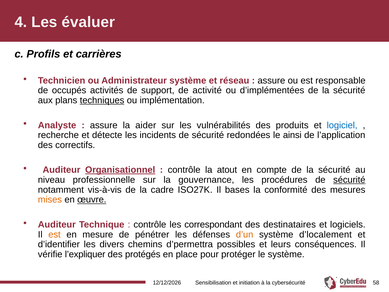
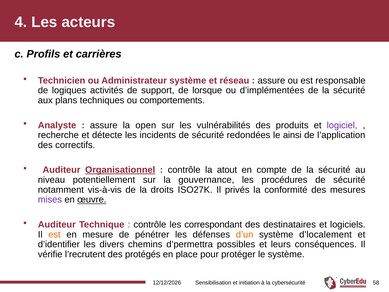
évaluer: évaluer -> acteurs
occupés: occupés -> logiques
activité: activité -> lorsque
techniques underline: present -> none
implémentation: implémentation -> comportements
aider: aider -> open
logiciel colour: blue -> purple
professionnelle: professionnelle -> potentiellement
sécurité at (349, 180) underline: present -> none
cadre: cadre -> droits
bases: bases -> privés
mises colour: orange -> purple
l’expliquer: l’expliquer -> l’recrutent
